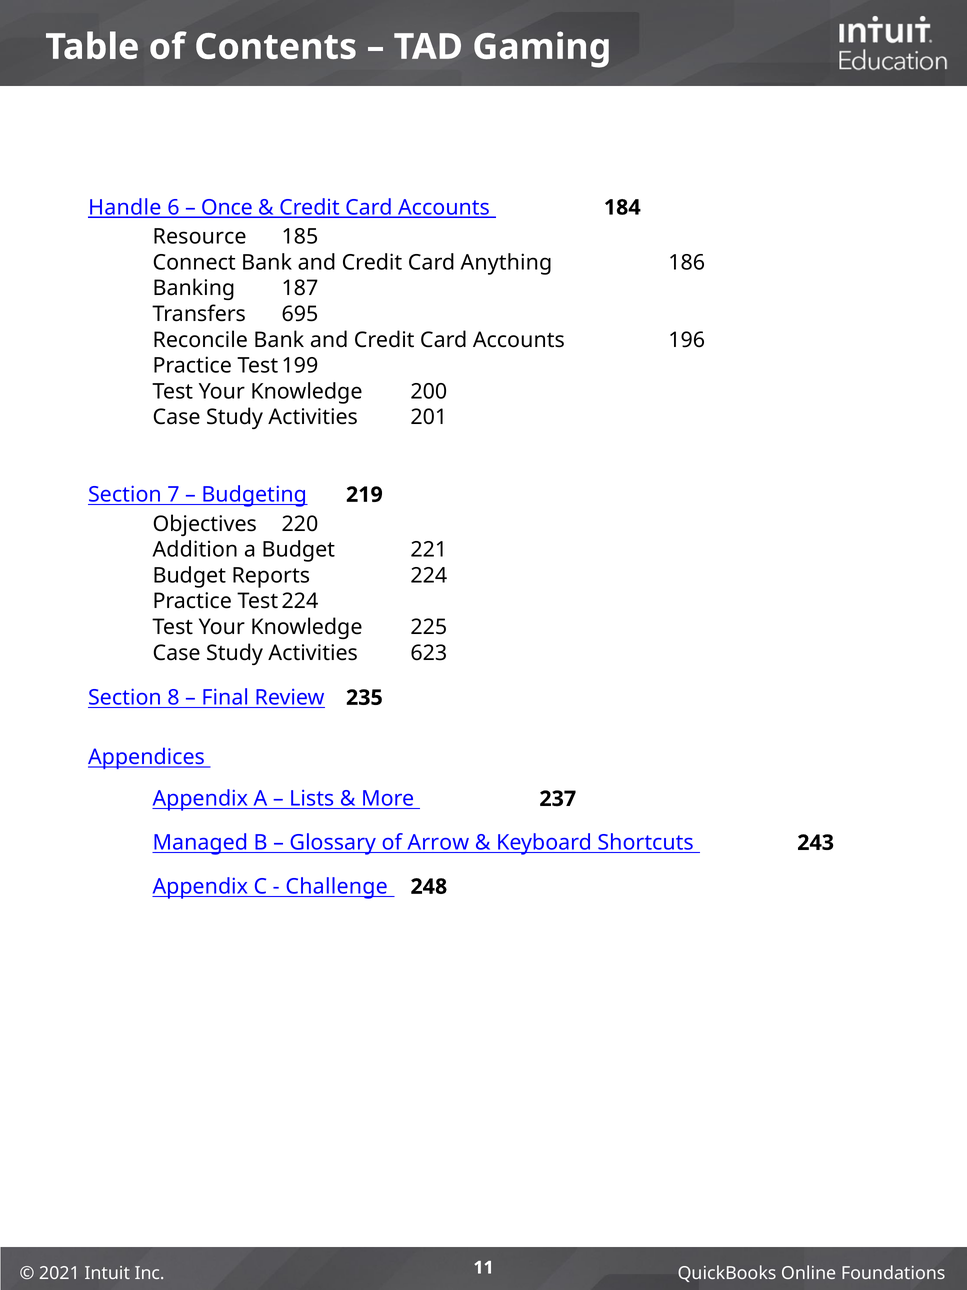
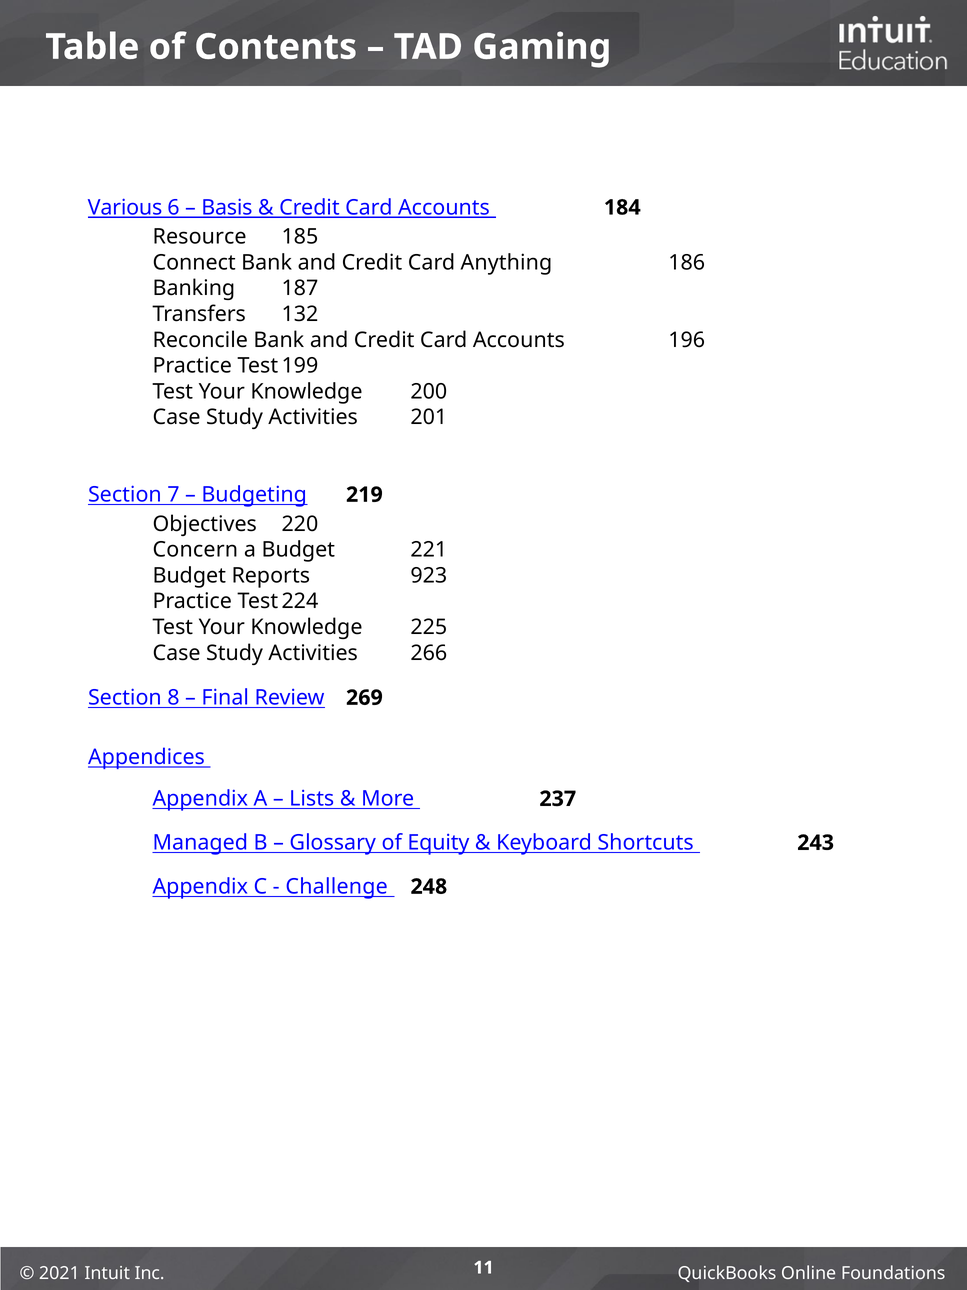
Handle: Handle -> Various
Once: Once -> Basis
695: 695 -> 132
Addition: Addition -> Concern
224: 224 -> 923
623: 623 -> 266
235: 235 -> 269
Arrow: Arrow -> Equity
